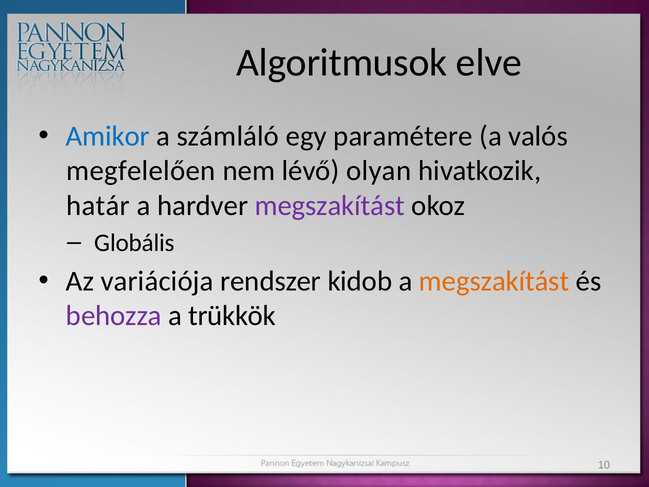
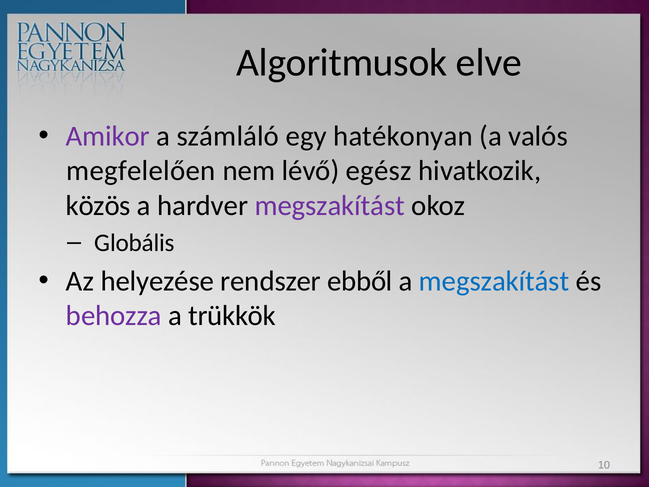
Amikor colour: blue -> purple
paramétere: paramétere -> hatékonyan
olyan: olyan -> egész
határ: határ -> közös
variációja: variációja -> helyezése
kidob: kidob -> ebből
megszakítást at (494, 281) colour: orange -> blue
